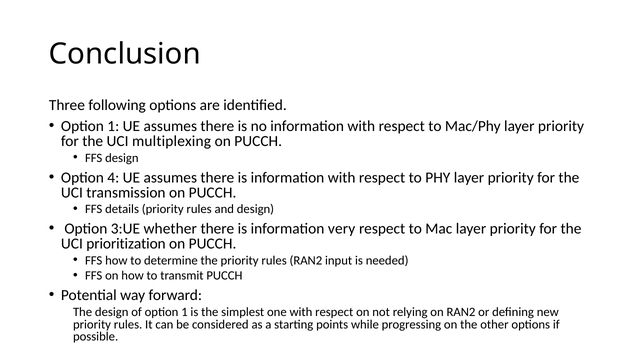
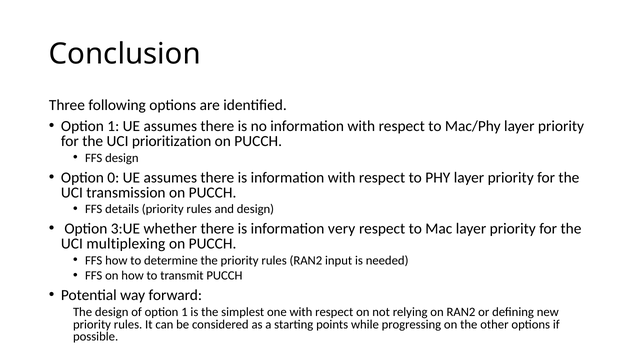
multiplexing: multiplexing -> prioritization
4: 4 -> 0
prioritization: prioritization -> multiplexing
